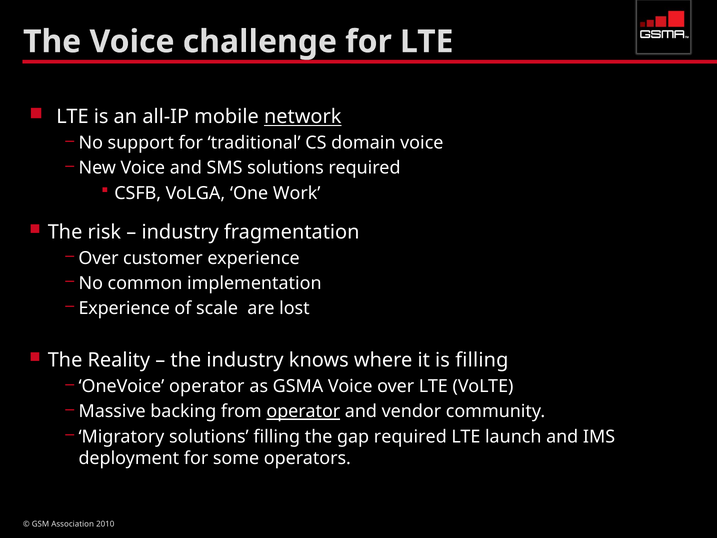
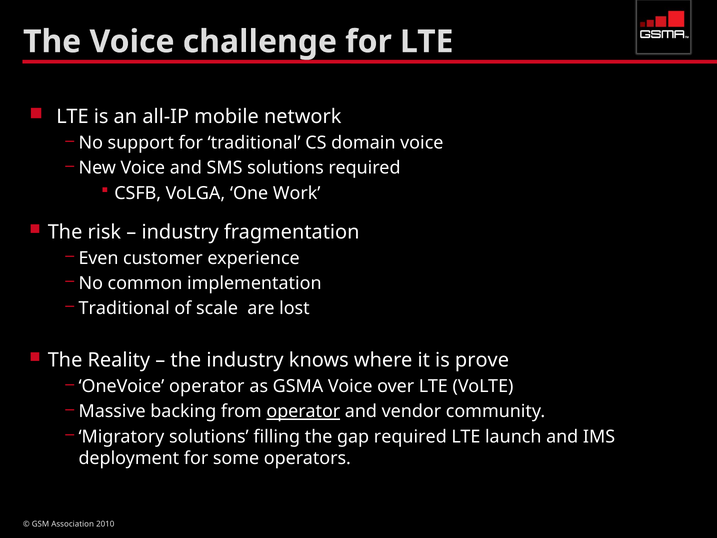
network underline: present -> none
Over at (99, 258): Over -> Even
Experience at (124, 308): Experience -> Traditional
is filling: filling -> prove
